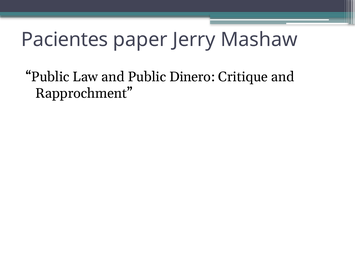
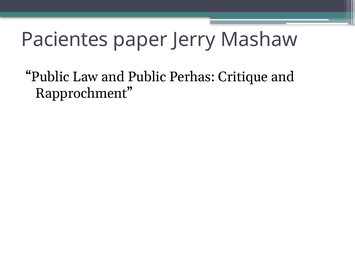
Dinero: Dinero -> Perhas
